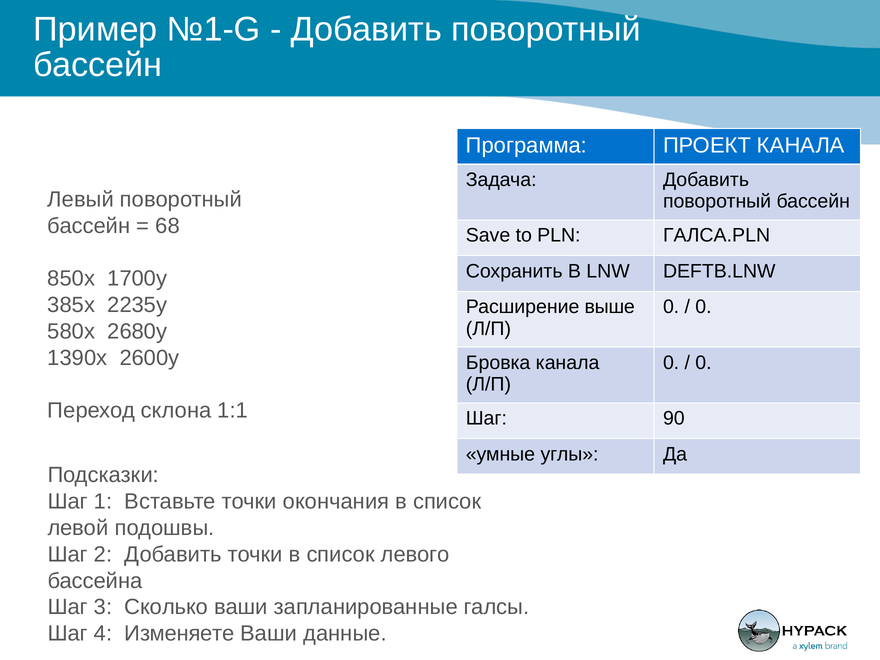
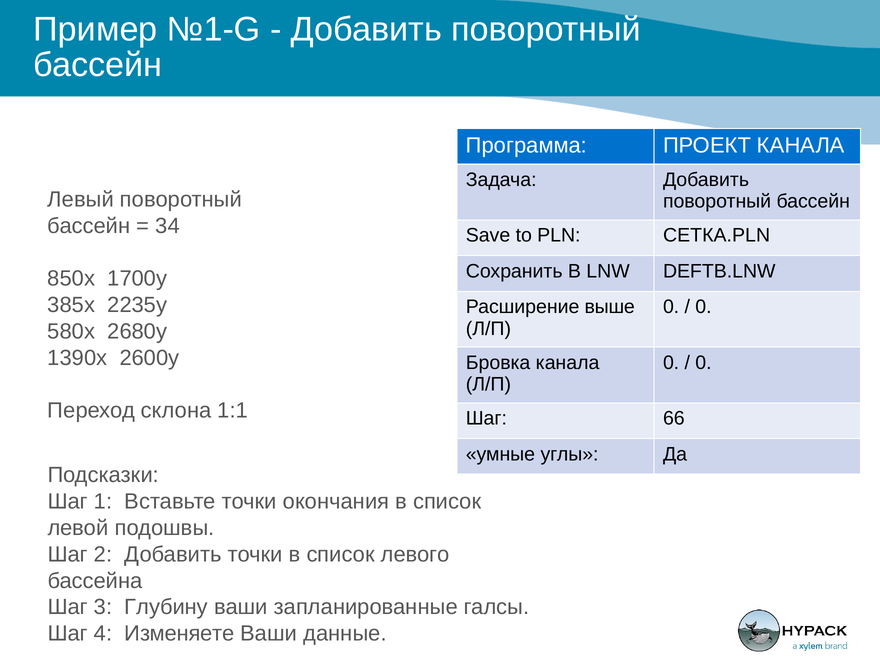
68: 68 -> 34
ГАЛСА.PLN: ГАЛСА.PLN -> СЕТКА.PLN
90: 90 -> 66
Сколько: Сколько -> Глубину
